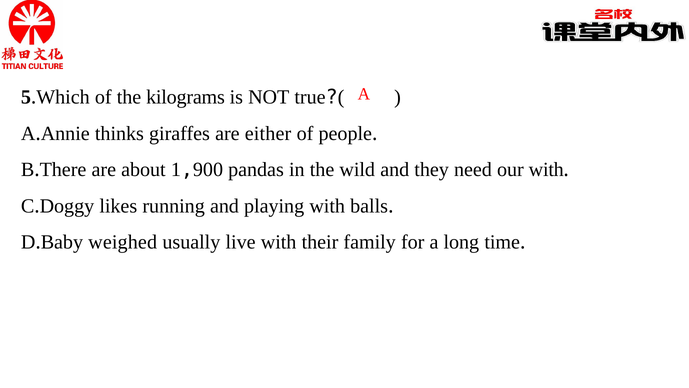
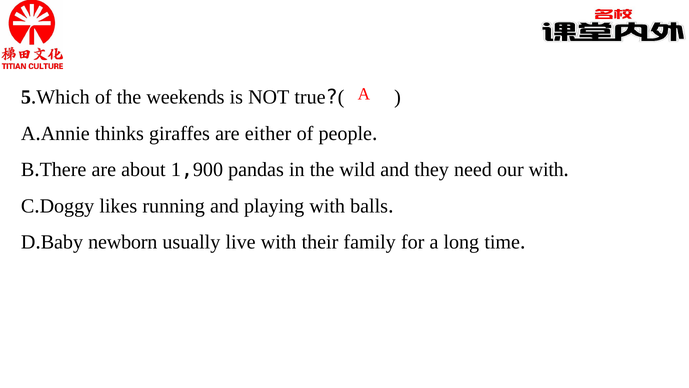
kilograms: kilograms -> weekends
weighed: weighed -> newborn
